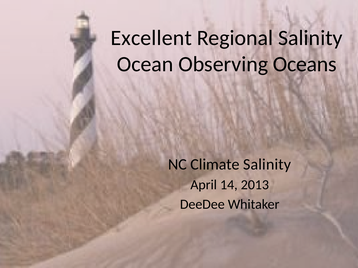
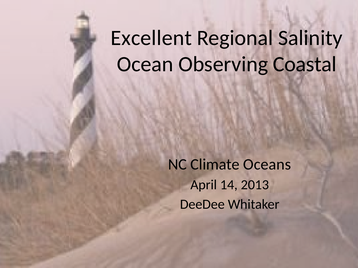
Oceans: Oceans -> Coastal
Climate Salinity: Salinity -> Oceans
